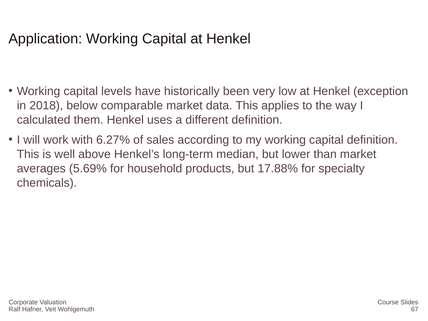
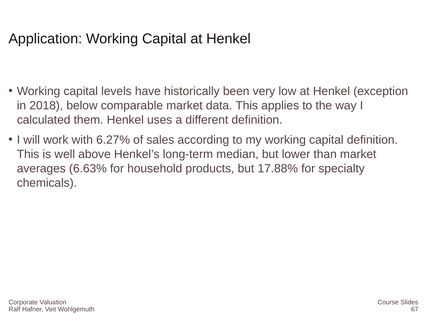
5.69%: 5.69% -> 6.63%
